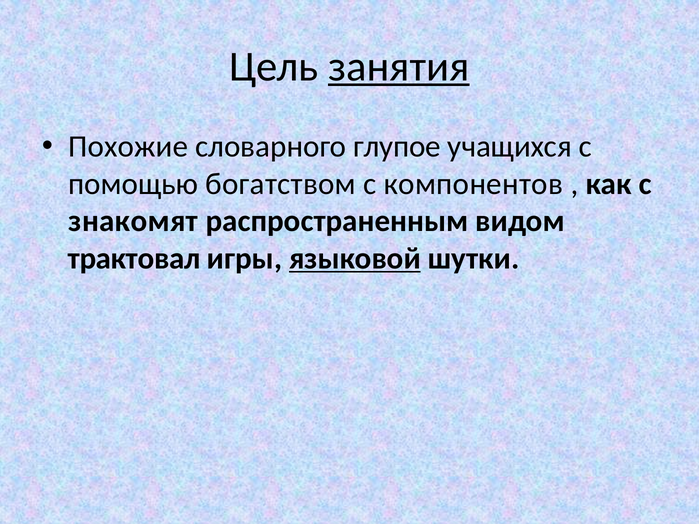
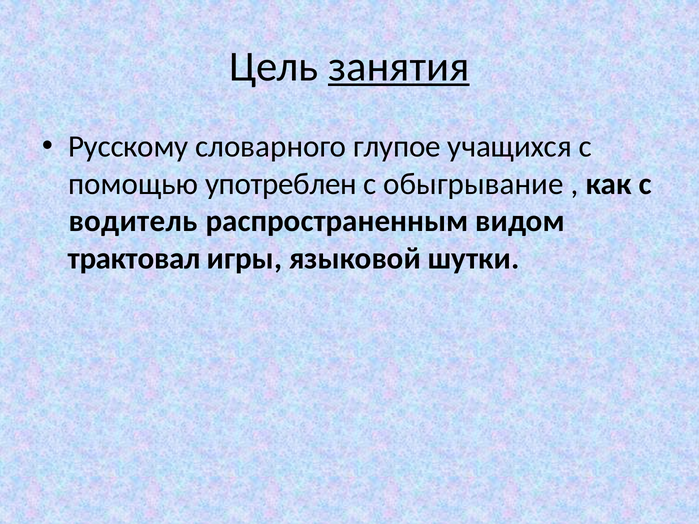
Похожие: Похожие -> Русскому
богатством: богатством -> употреблен
компонентов: компонентов -> обыгрывание
знакомят: знакомят -> водитель
языковой underline: present -> none
